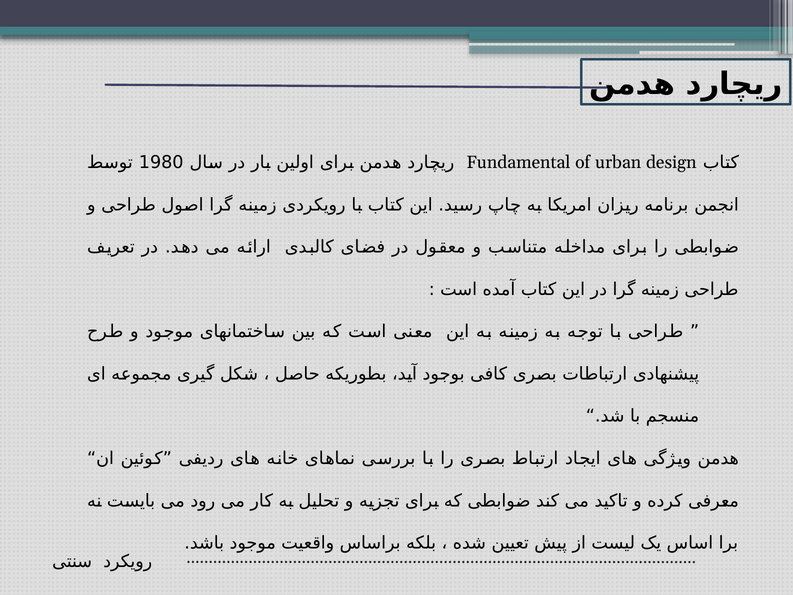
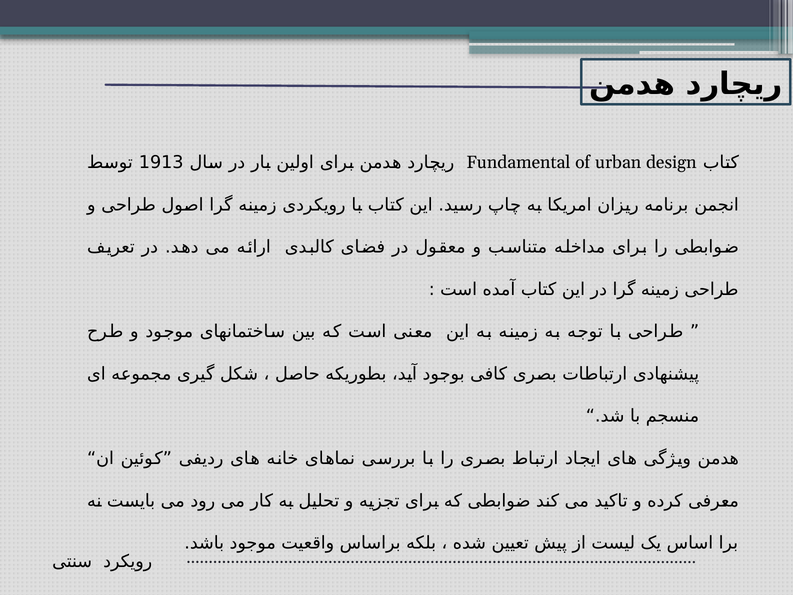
1980: 1980 -> 1913
